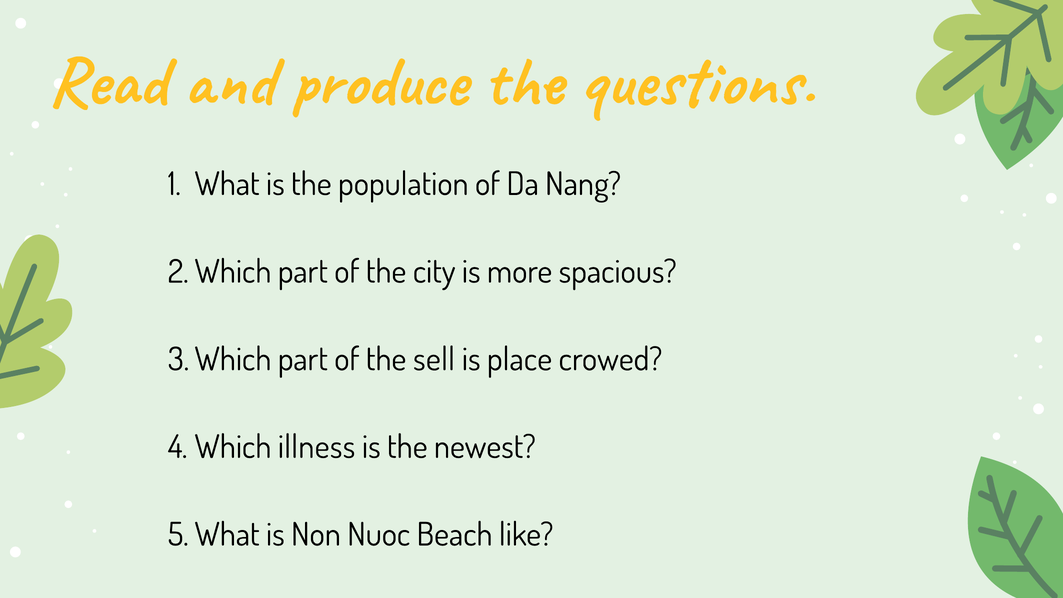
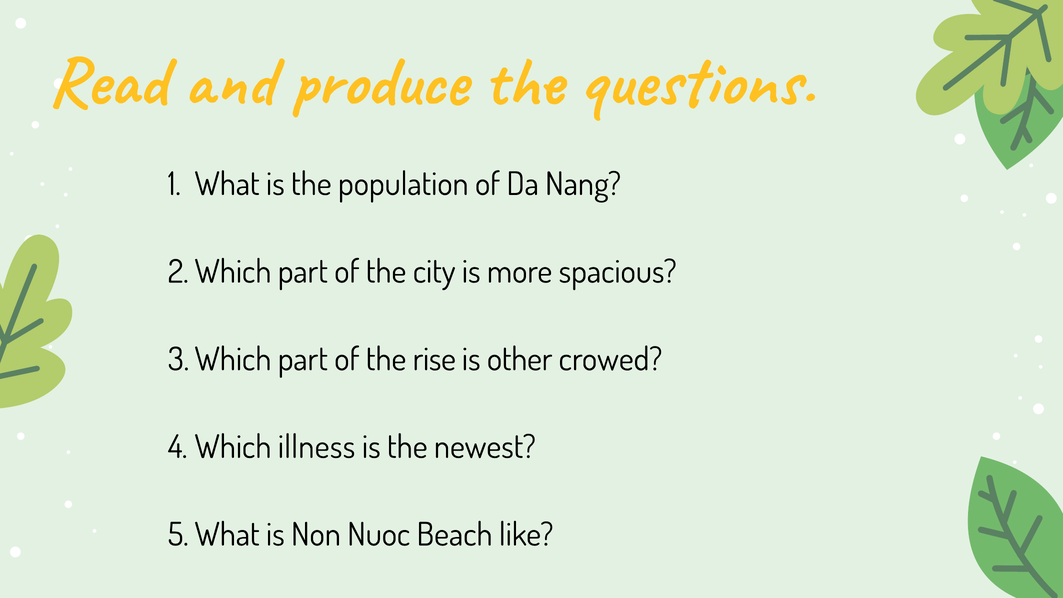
sell: sell -> rise
place: place -> other
